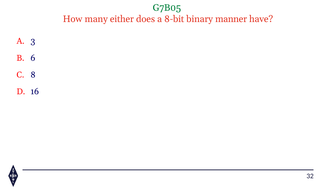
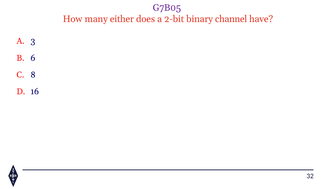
G7B05 colour: green -> purple
8-bit: 8-bit -> 2-bit
manner: manner -> channel
